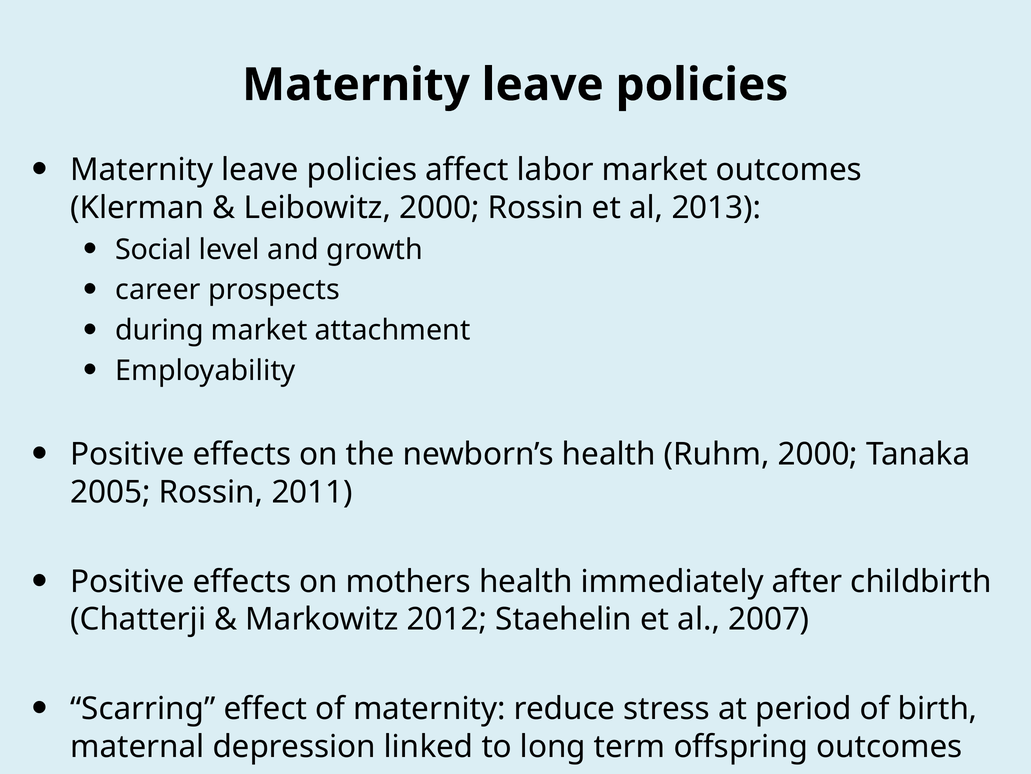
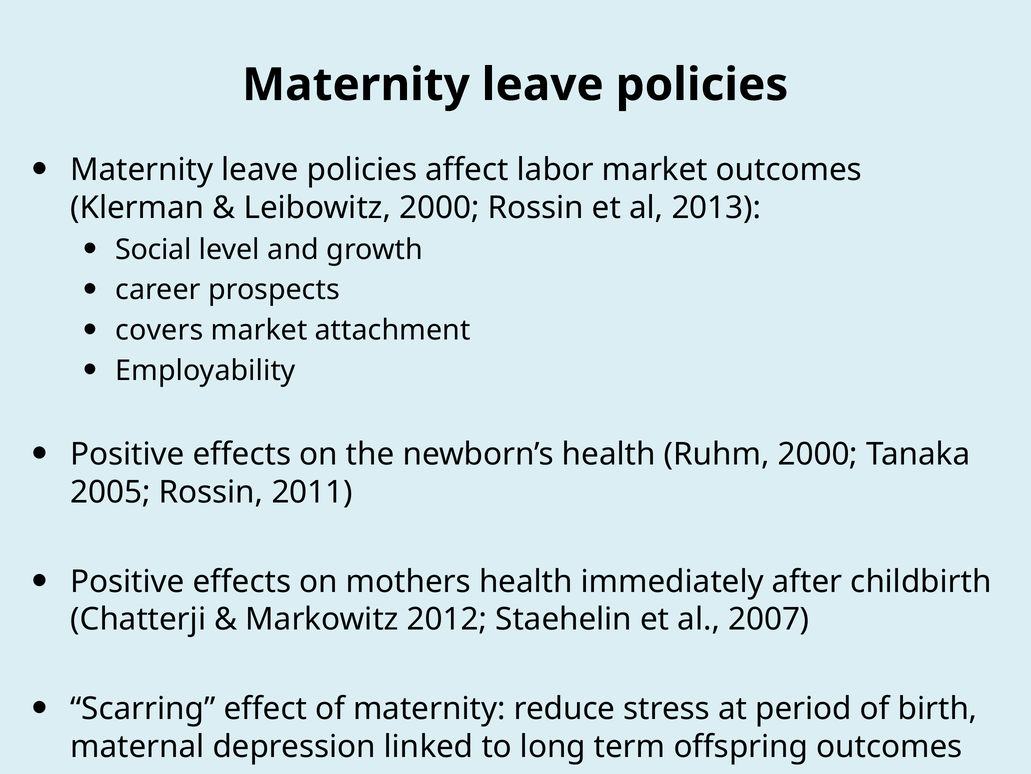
during: during -> covers
